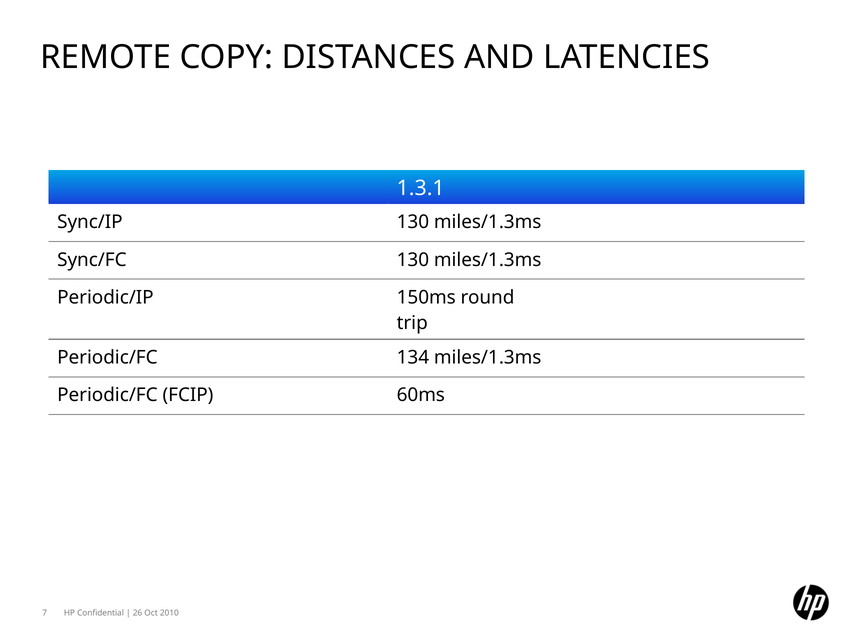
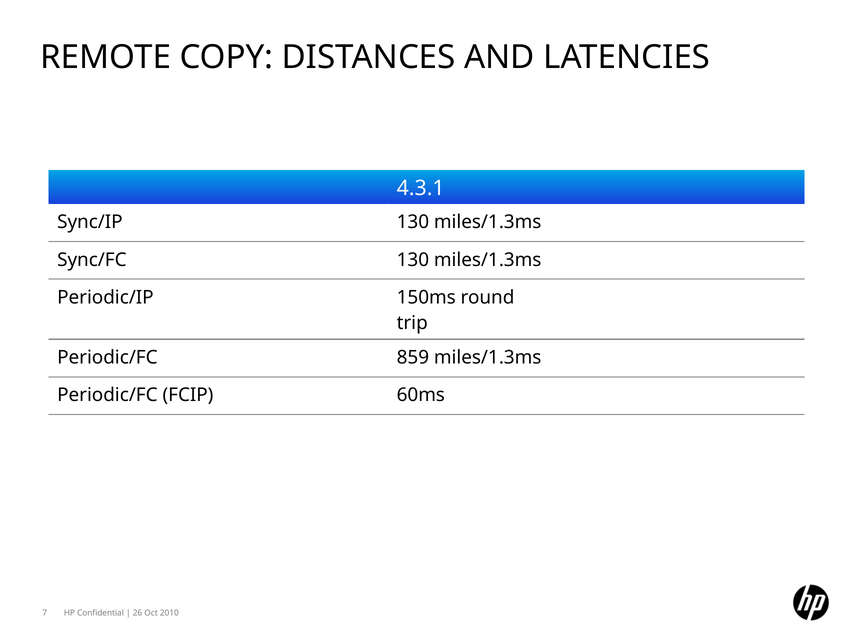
1.3.1: 1.3.1 -> 4.3.1
134: 134 -> 859
